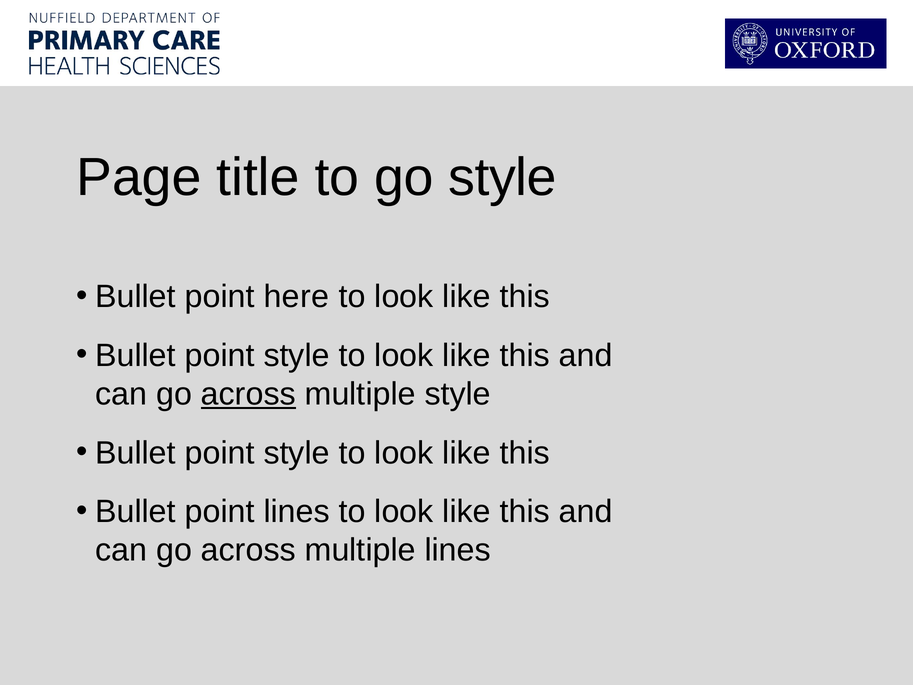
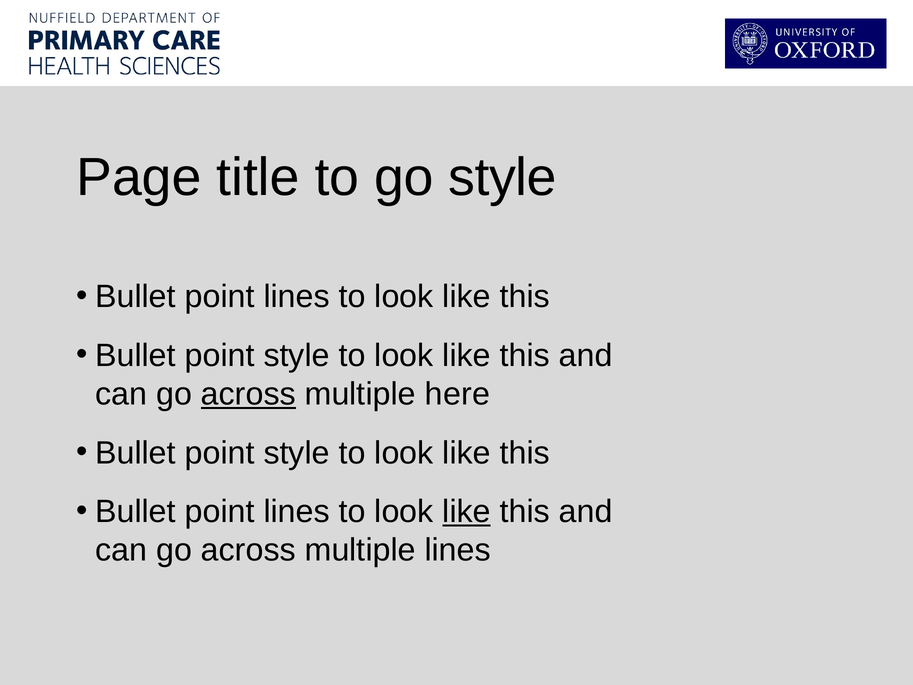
here at (296, 297): here -> lines
multiple style: style -> here
like at (467, 512) underline: none -> present
